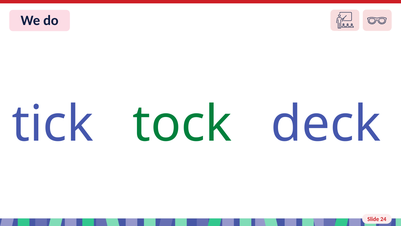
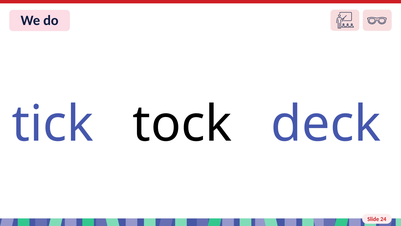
tock colour: green -> black
